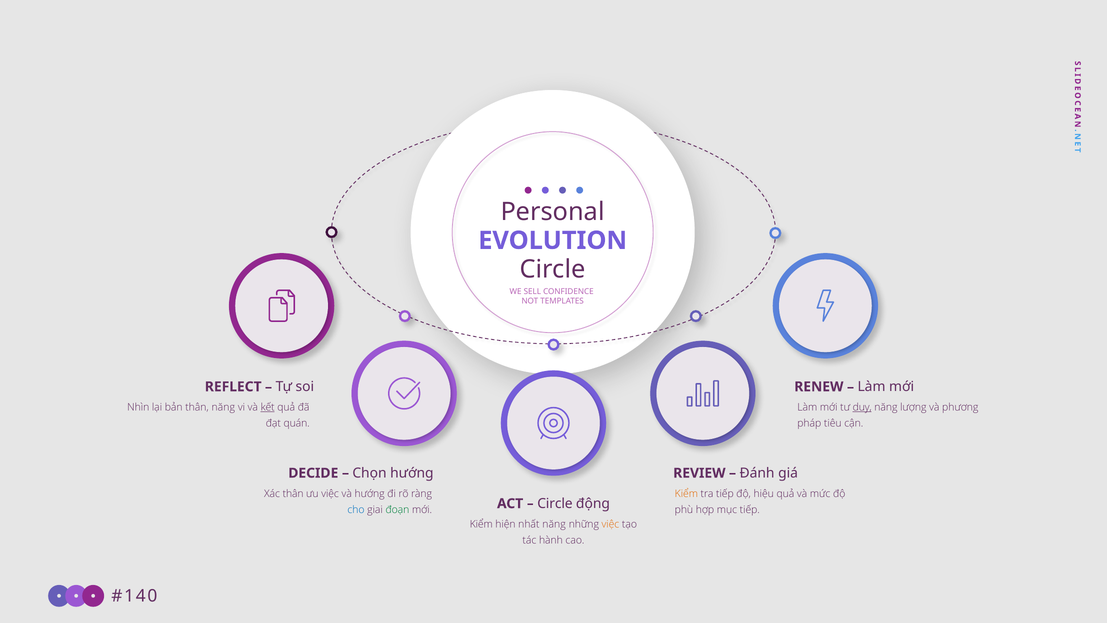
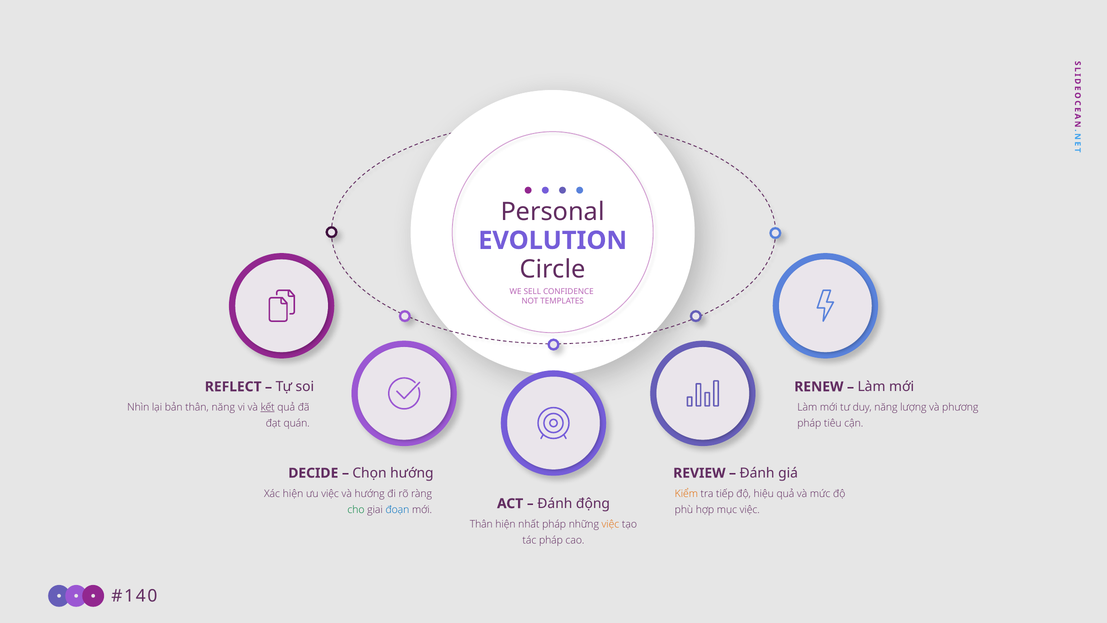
duy underline: present -> none
Xác thân: thân -> hiện
Circle at (555, 503): Circle -> Đánh
cho colour: blue -> green
đoạn colour: green -> blue
mục tiếp: tiếp -> việc
Kiểm at (481, 524): Kiểm -> Thân
nhất năng: năng -> pháp
tác hành: hành -> pháp
